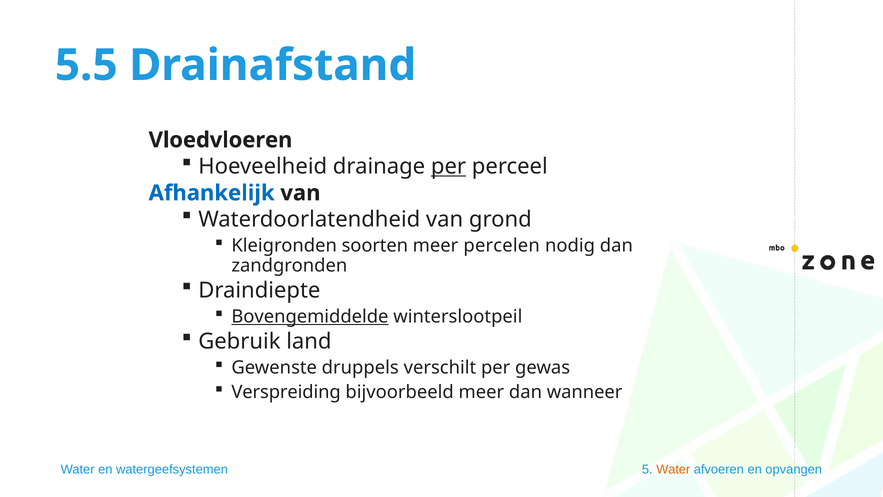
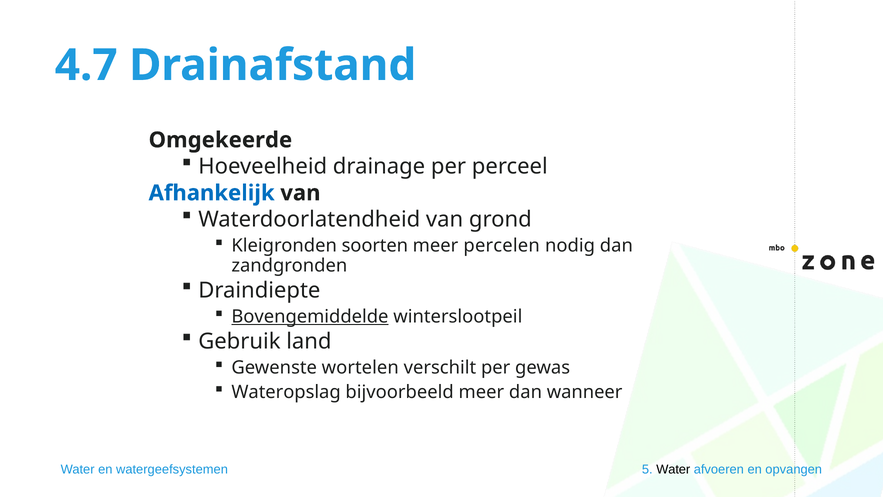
5.5: 5.5 -> 4.7
Vloedvloeren: Vloedvloeren -> Omgekeerde
per at (449, 166) underline: present -> none
druppels: druppels -> wortelen
Verspreiding: Verspreiding -> Wateropslag
Water at (673, 469) colour: orange -> black
